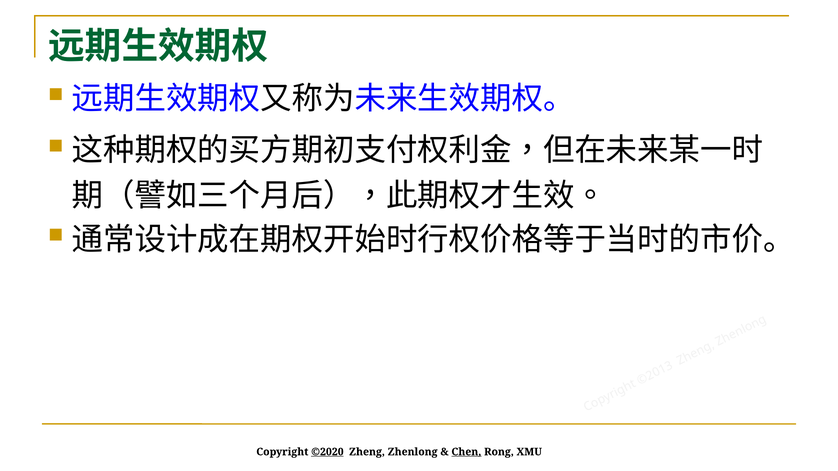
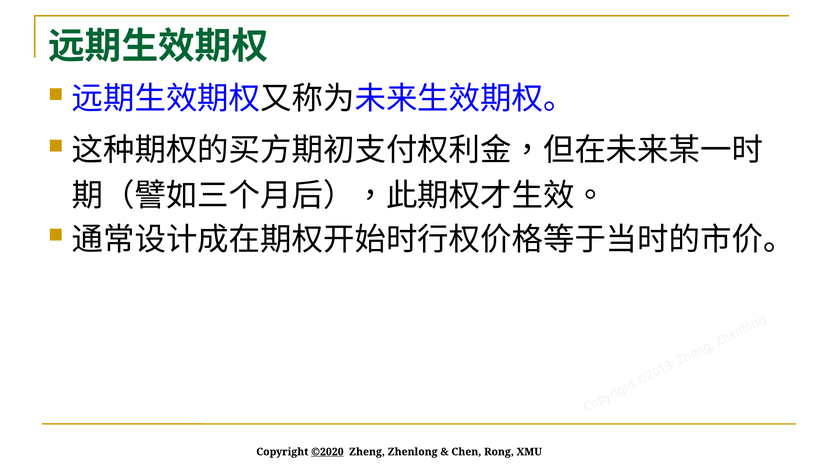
Chen underline: present -> none
